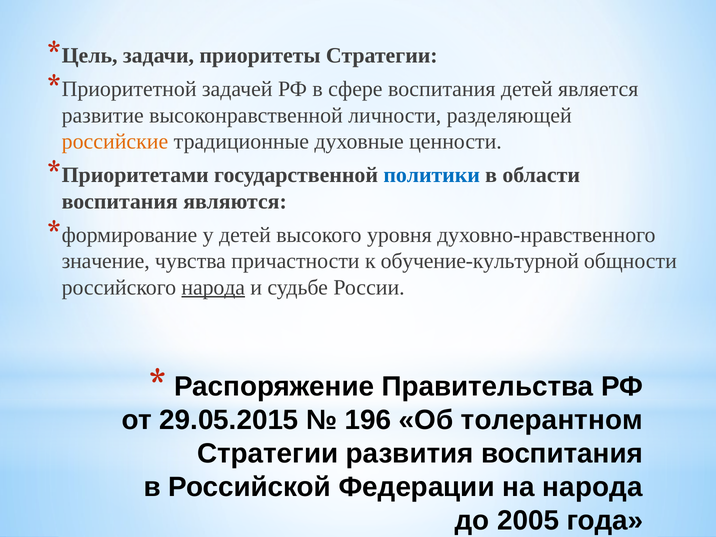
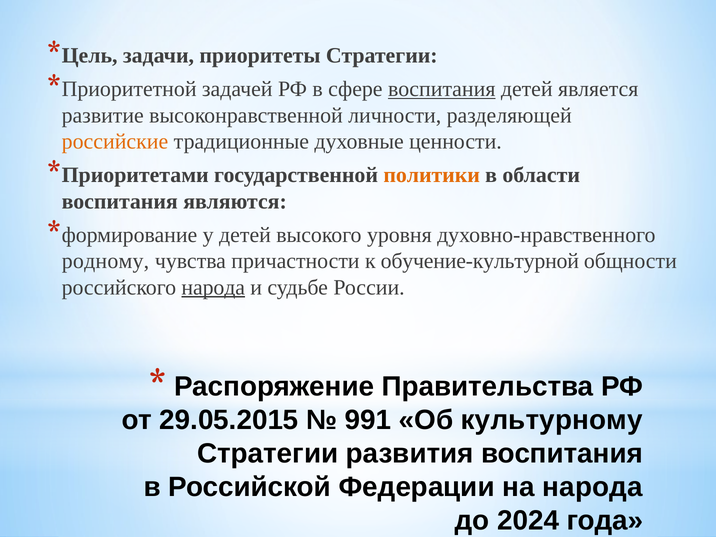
воспитания at (442, 89) underline: none -> present
политики colour: blue -> orange
значение: значение -> родному
196: 196 -> 991
толерантном: толерантном -> культурному
2005: 2005 -> 2024
